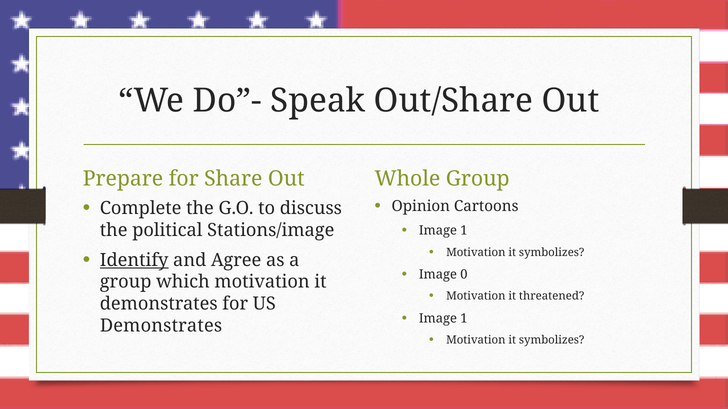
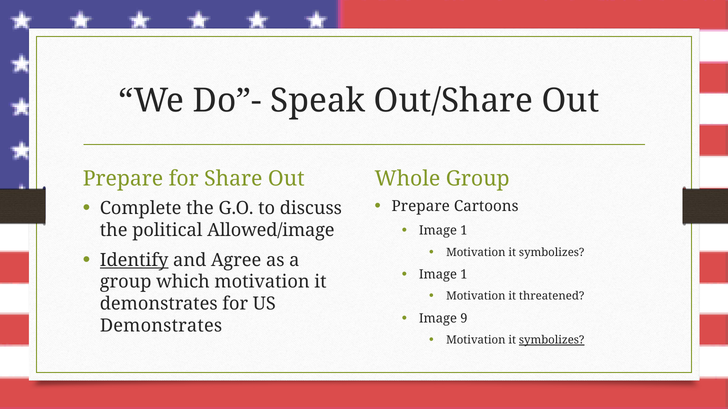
Opinion at (421, 207): Opinion -> Prepare
Stations/image: Stations/image -> Allowed/image
0 at (464, 275): 0 -> 1
1 at (464, 319): 1 -> 9
symbolizes at (552, 341) underline: none -> present
